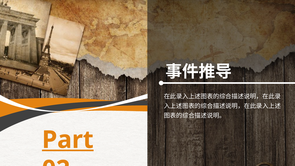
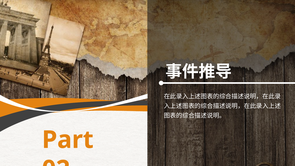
Part underline: present -> none
